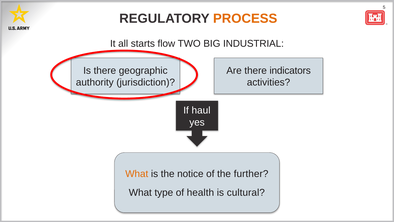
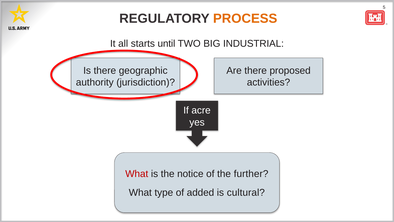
flow: flow -> until
indicators: indicators -> proposed
haul: haul -> acre
What at (137, 174) colour: orange -> red
health: health -> added
